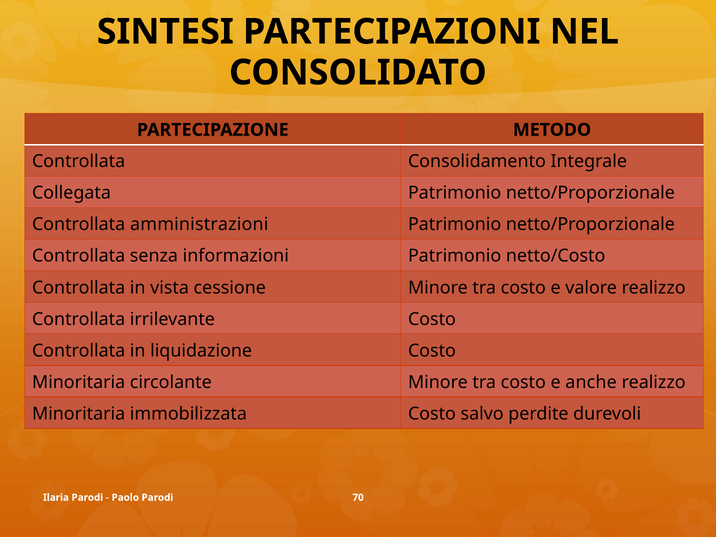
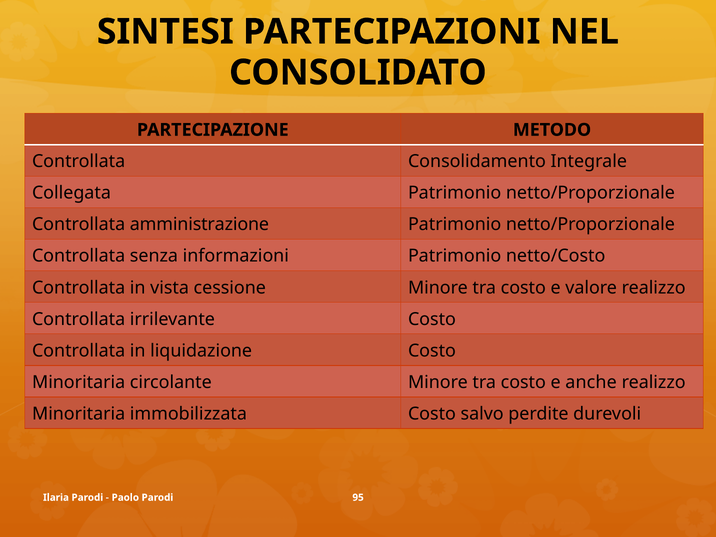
amministrazioni: amministrazioni -> amministrazione
70: 70 -> 95
